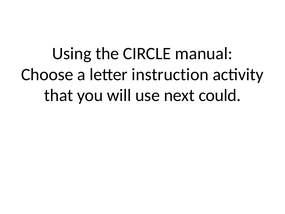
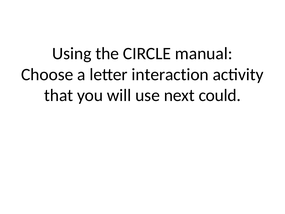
instruction: instruction -> interaction
